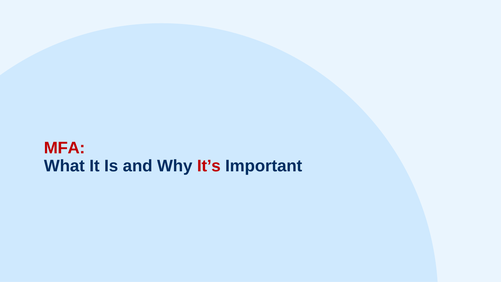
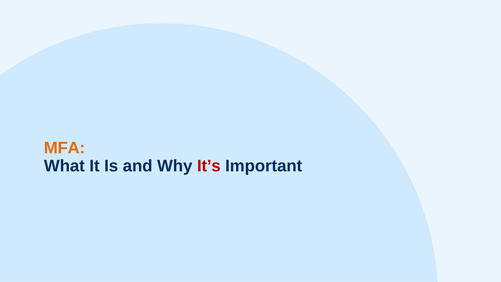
MFA colour: red -> orange
